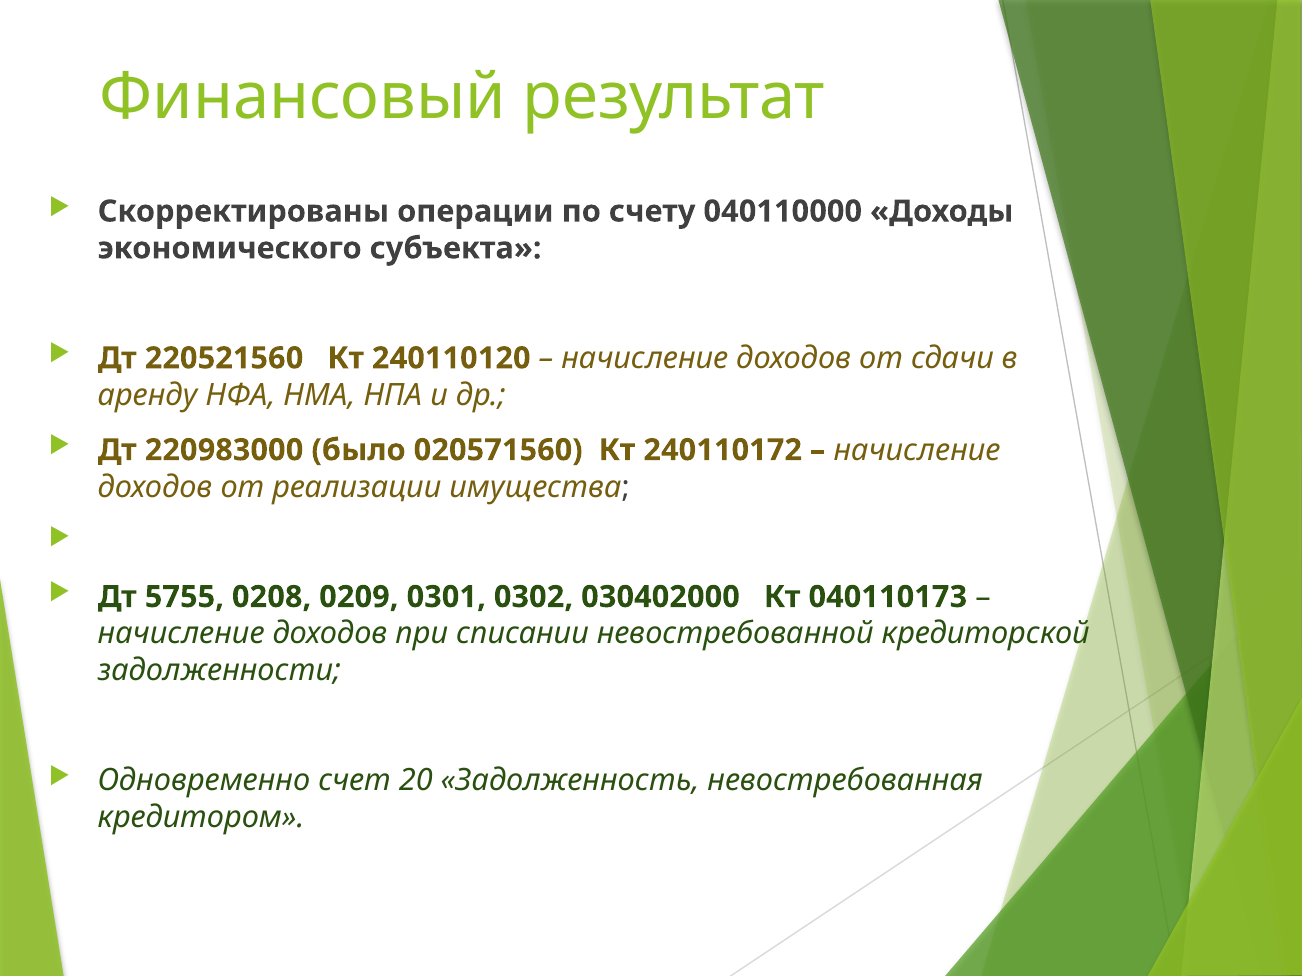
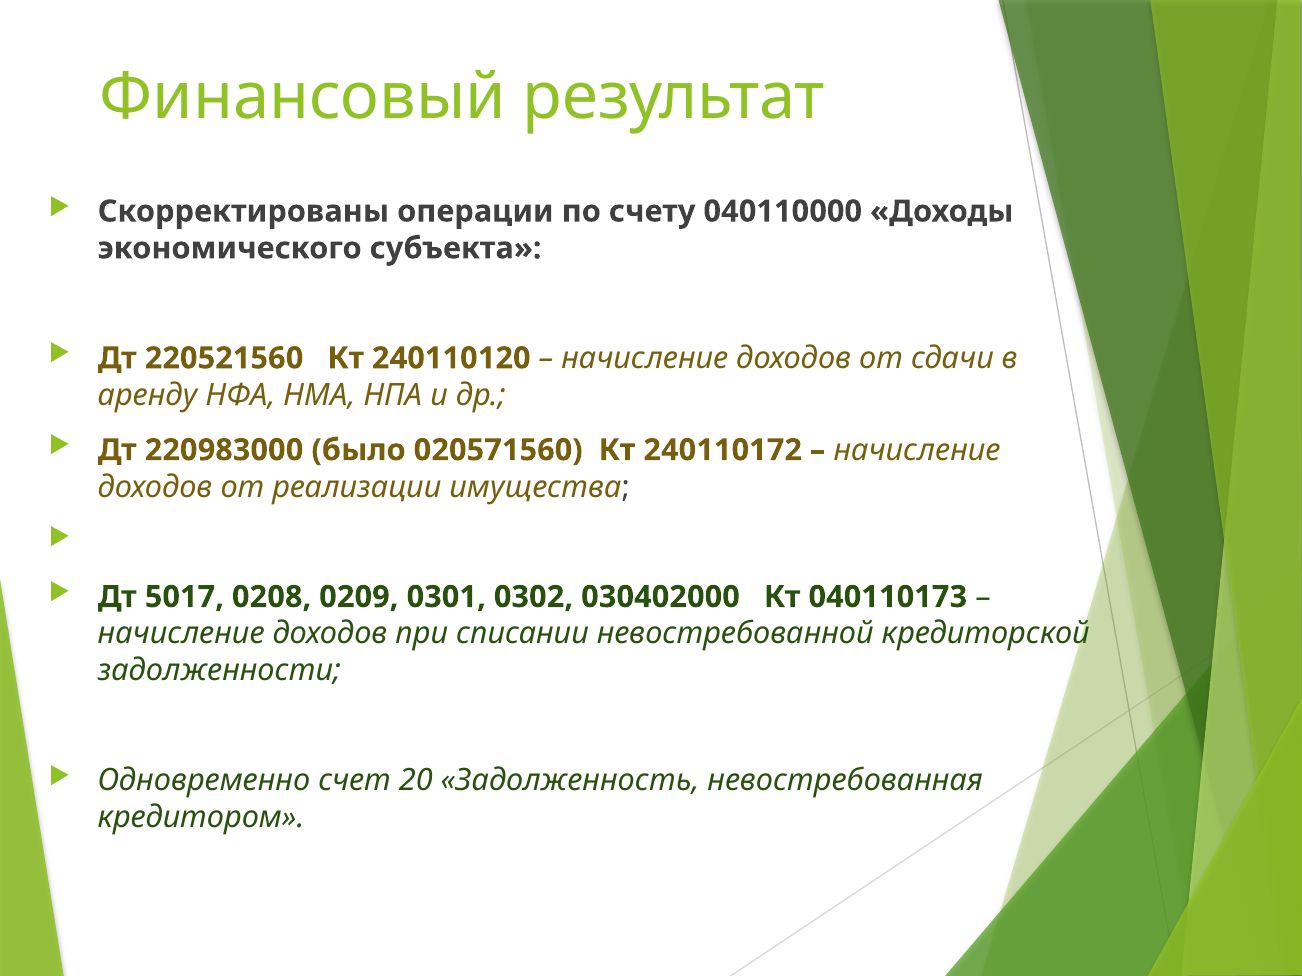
5755: 5755 -> 5017
